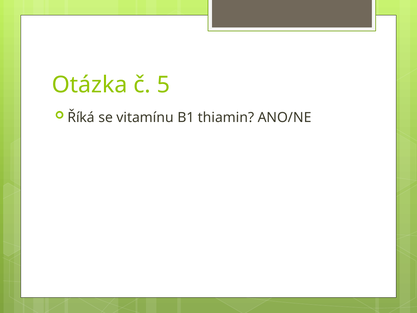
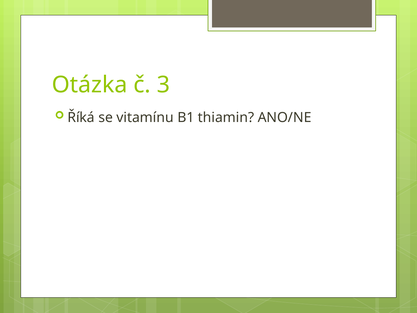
5: 5 -> 3
